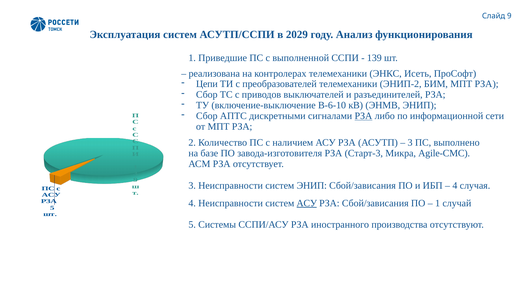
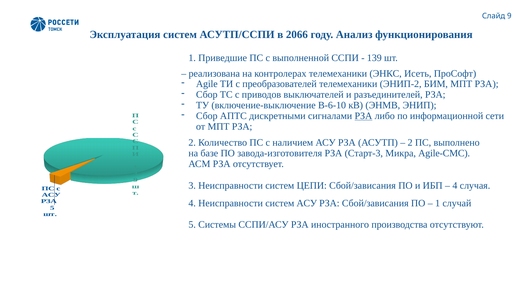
2029: 2029 -> 2066
Цепи: Цепи -> Agile
3 at (410, 143): 3 -> 2
систем ЭНИП: ЭНИП -> ЦЕПИ
АСУ at (307, 203) underline: present -> none
